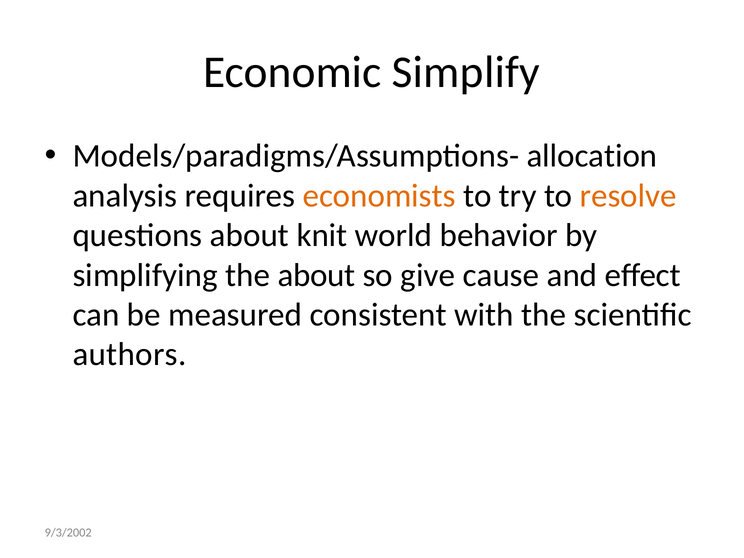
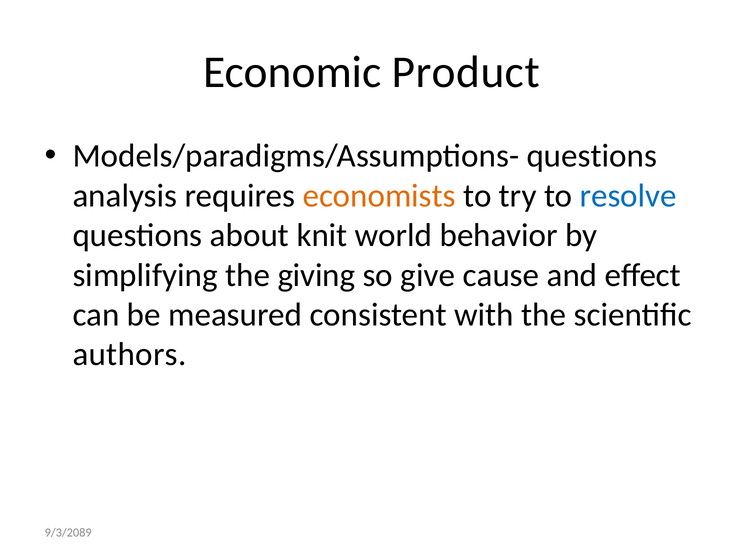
Simplify: Simplify -> Product
Models/paradigms/Assumptions- allocation: allocation -> questions
resolve colour: orange -> blue
the about: about -> giving
9/3/2002: 9/3/2002 -> 9/3/2089
